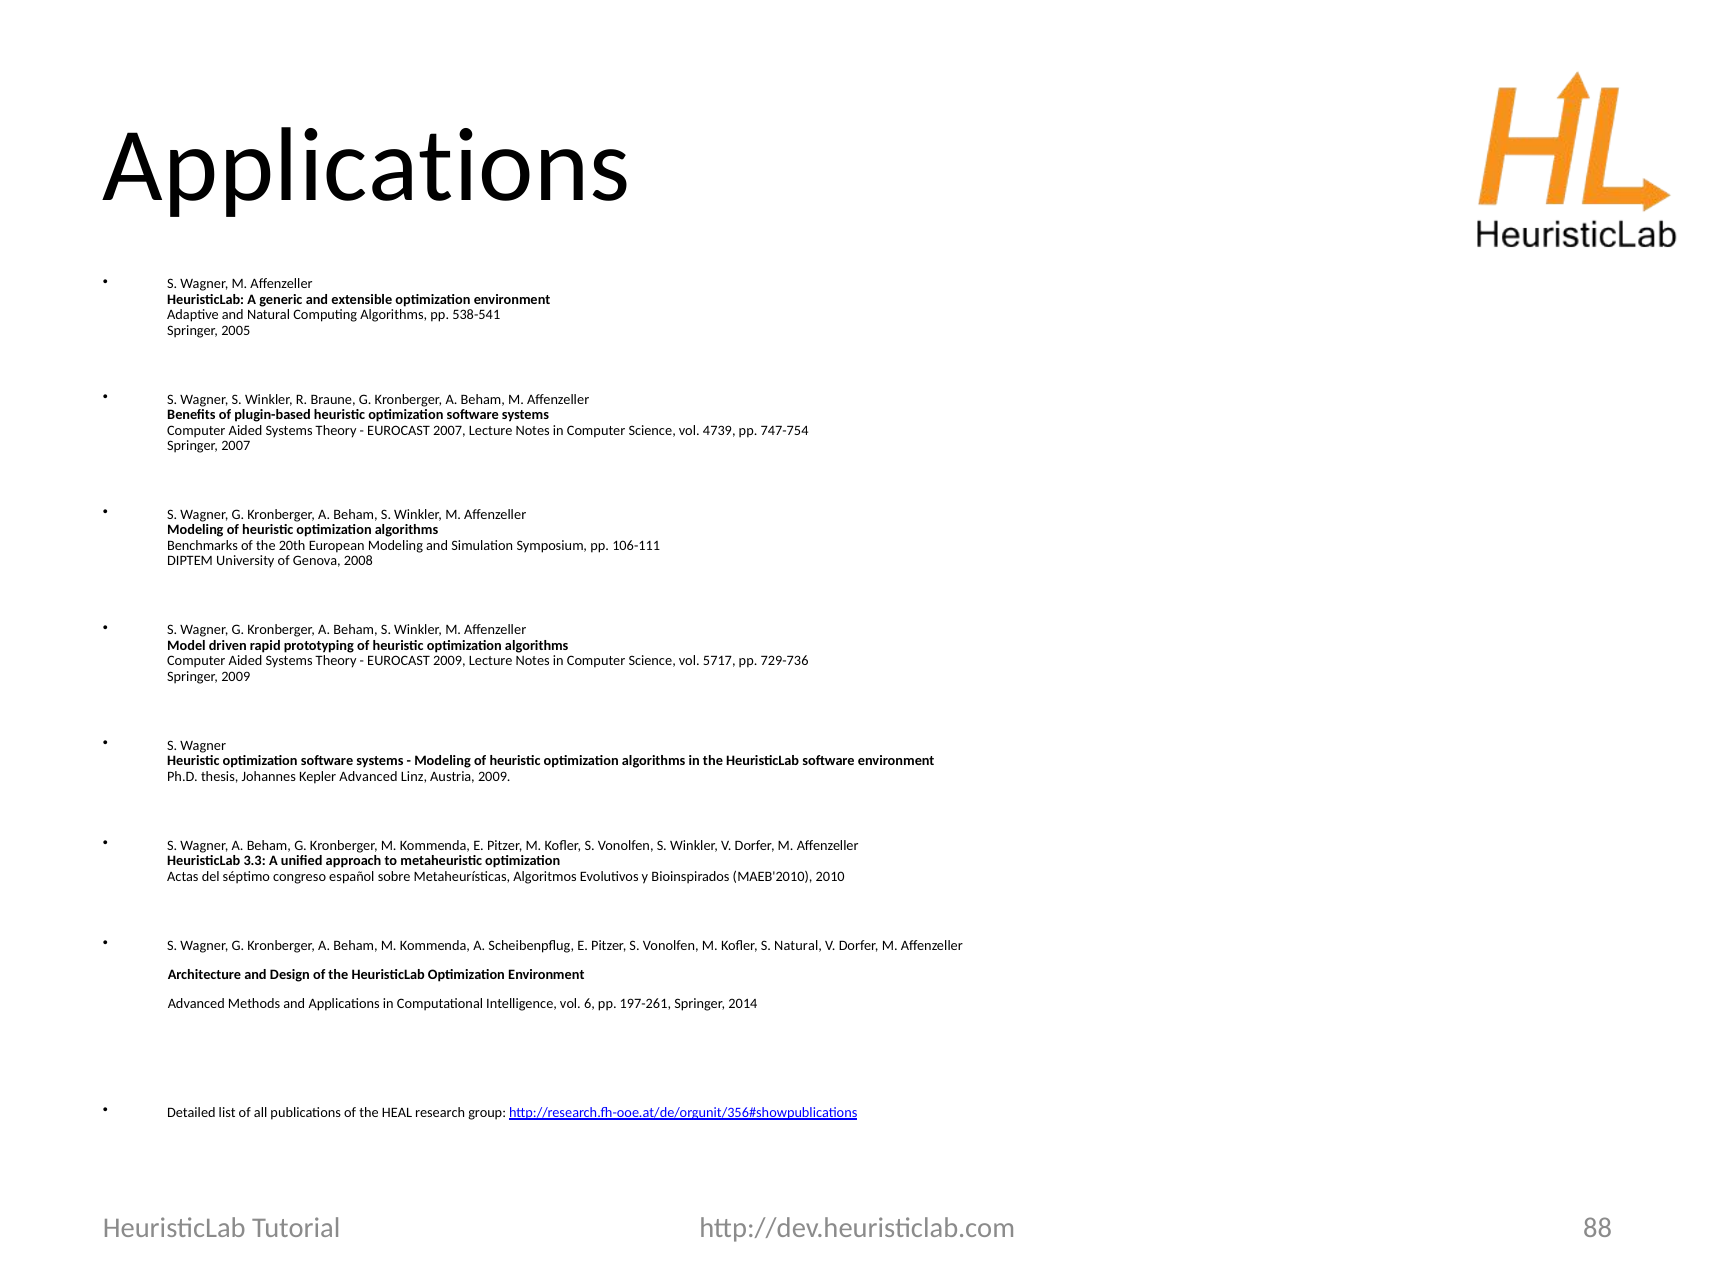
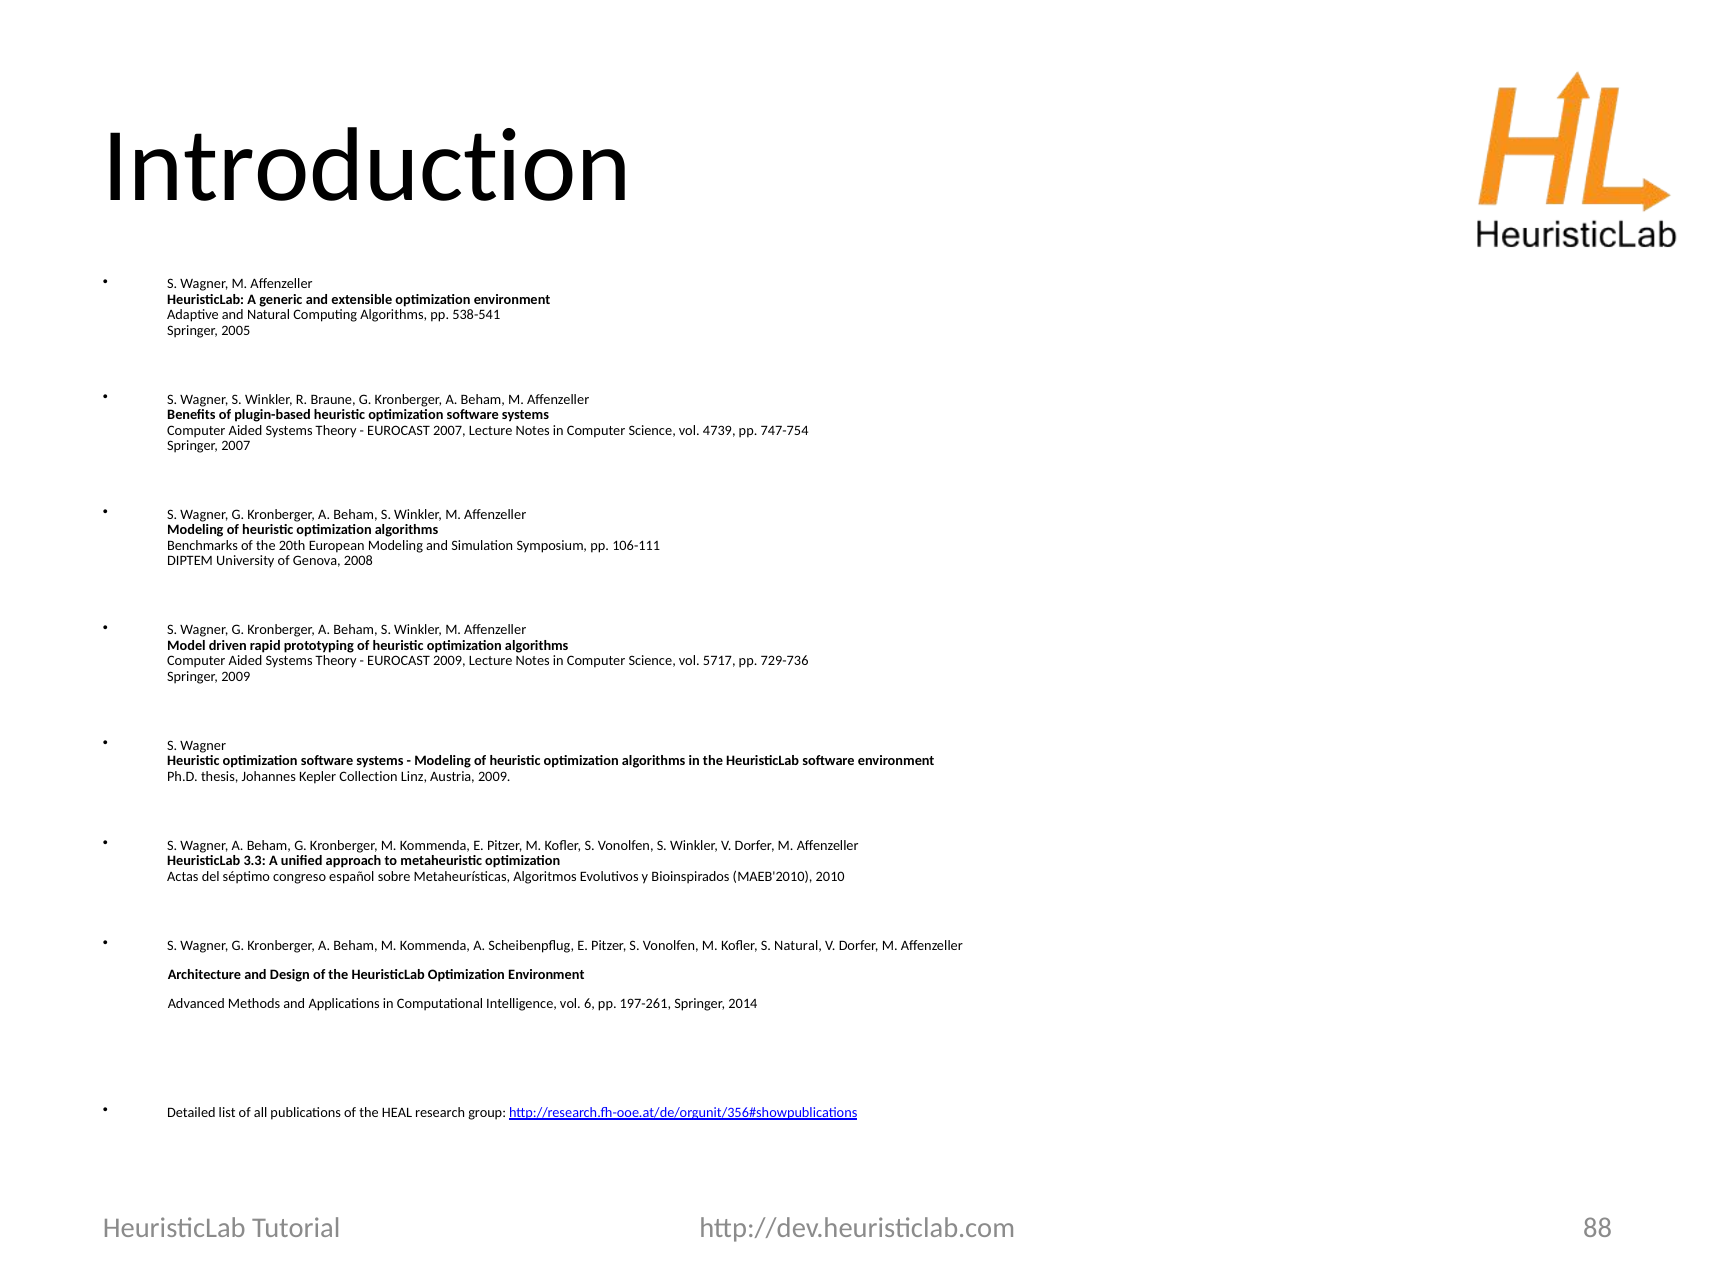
Applications at (367, 166): Applications -> Introduction
Kepler Advanced: Advanced -> Collection
